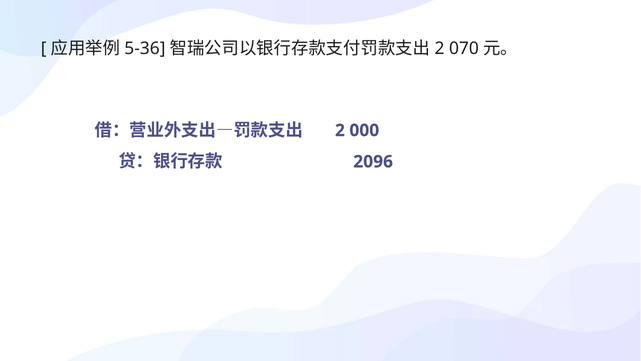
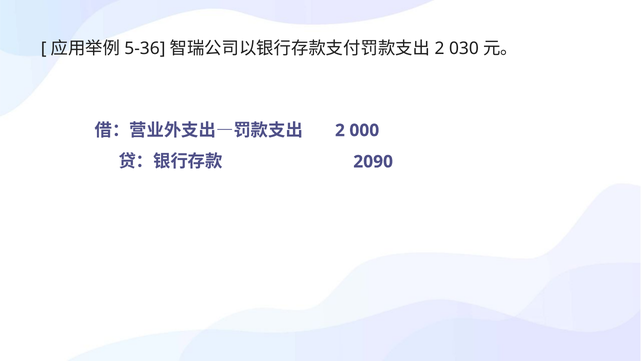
070: 070 -> 030
2096: 2096 -> 2090
